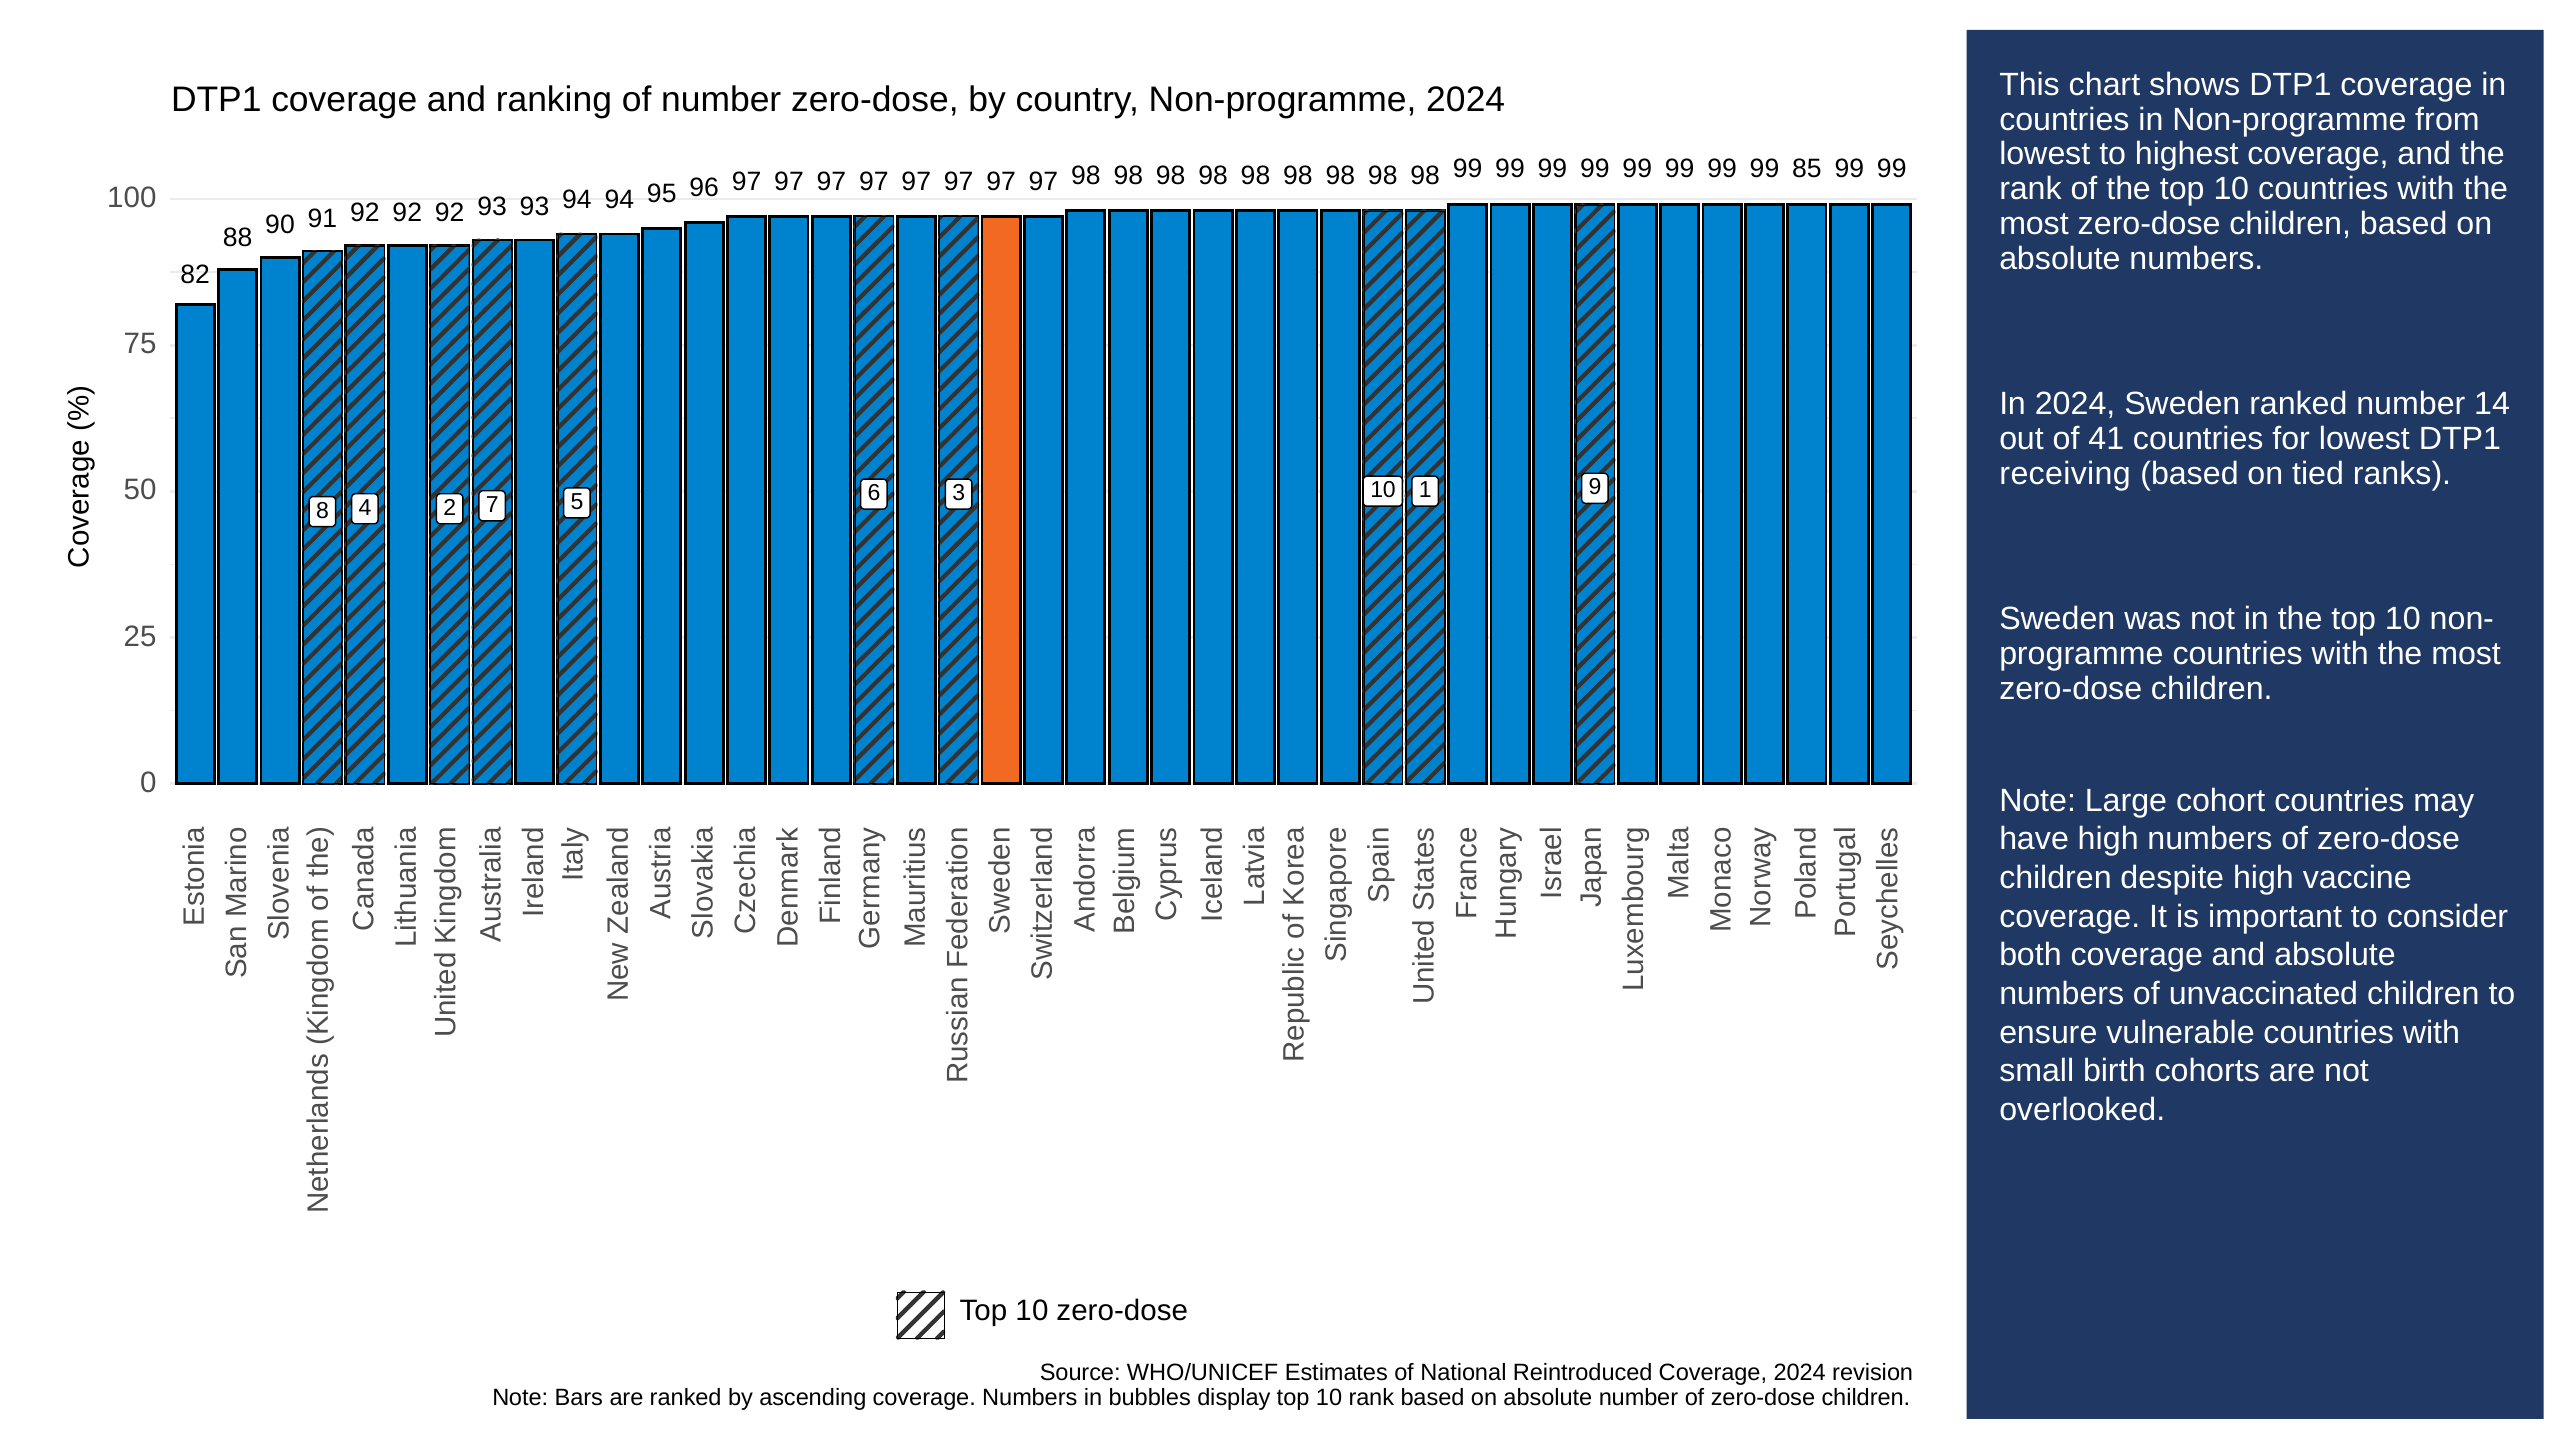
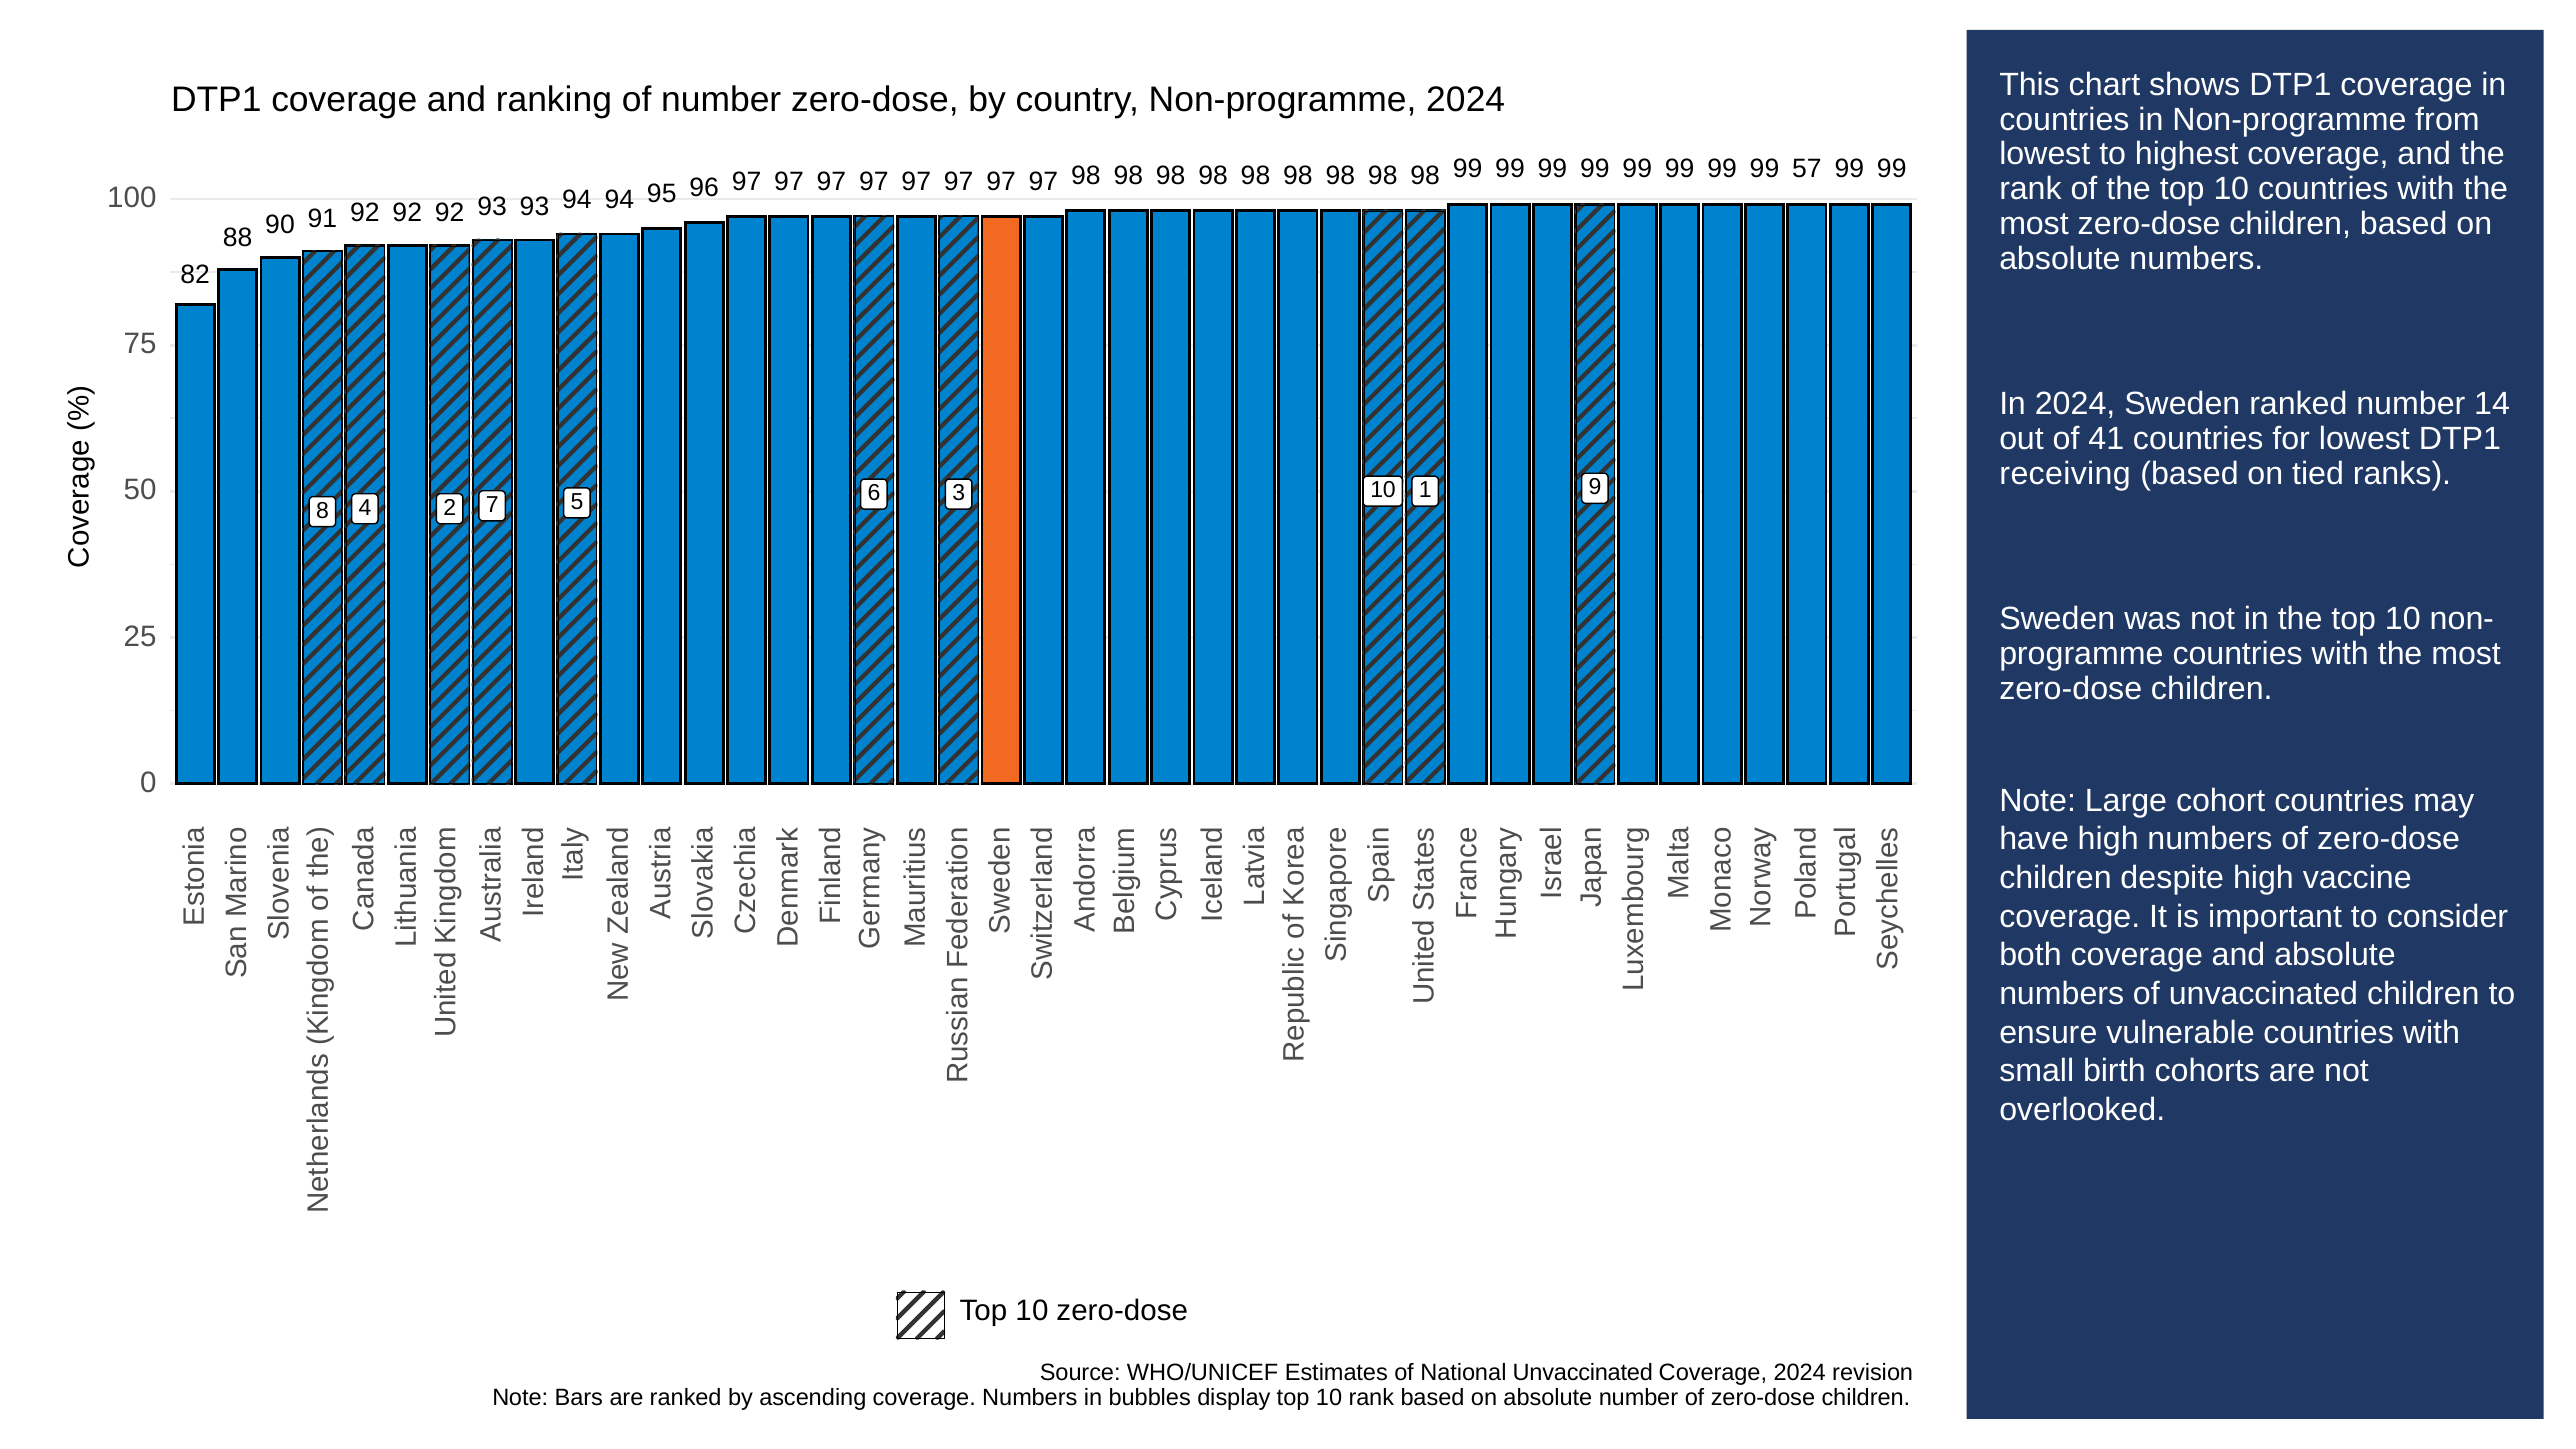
85: 85 -> 57
National Reintroduced: Reintroduced -> Unvaccinated
